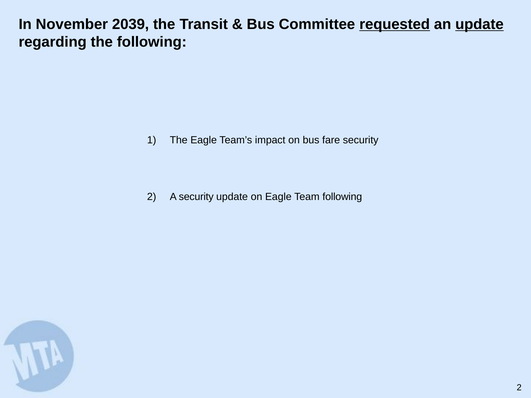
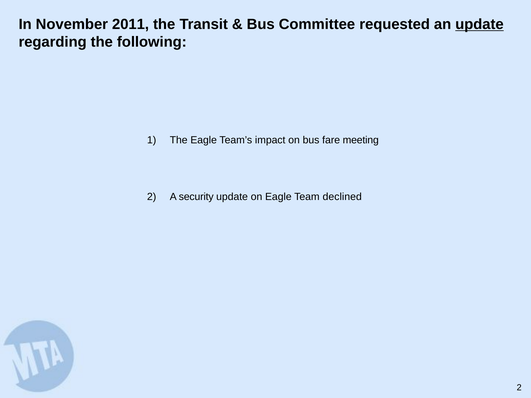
2039: 2039 -> 2011
requested underline: present -> none
fare security: security -> meeting
Team following: following -> declined
